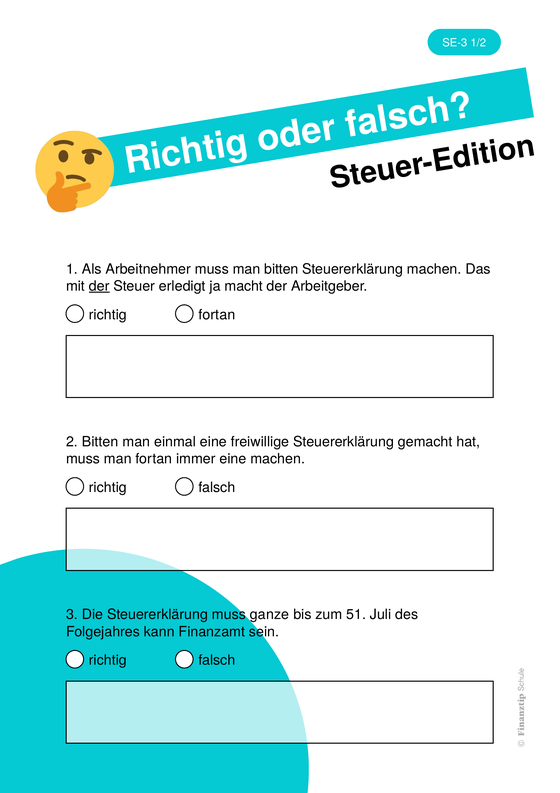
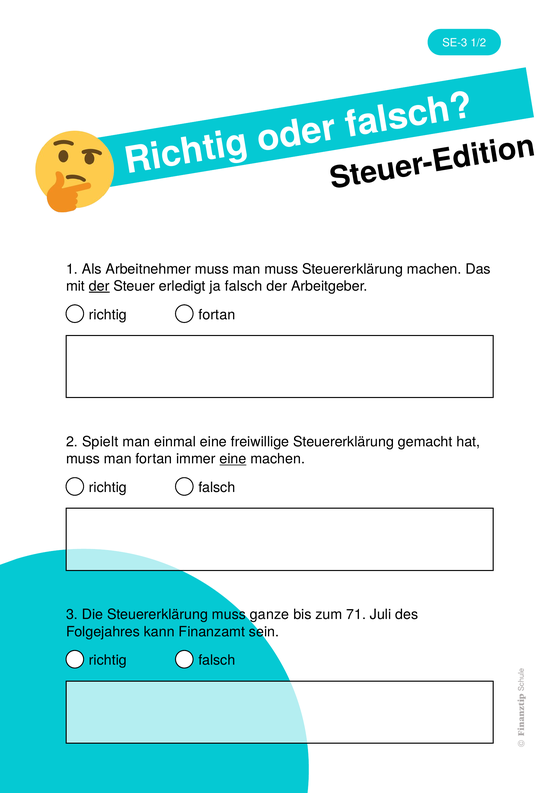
man bitten: bitten -> muss
ja macht: macht -> falsch
2 Bitten: Bitten -> Spielt
eine at (233, 458) underline: none -> present
51: 51 -> 71
